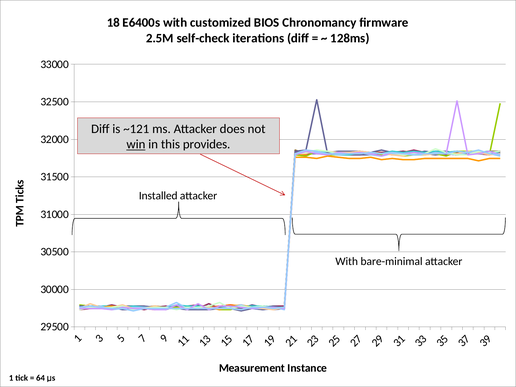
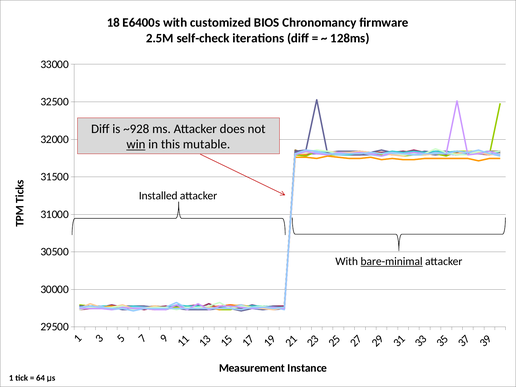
~121: ~121 -> ~928
provides: provides -> mutable
bare-minimal underline: none -> present
